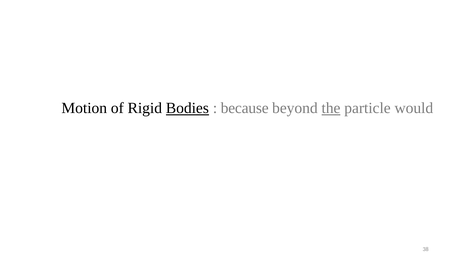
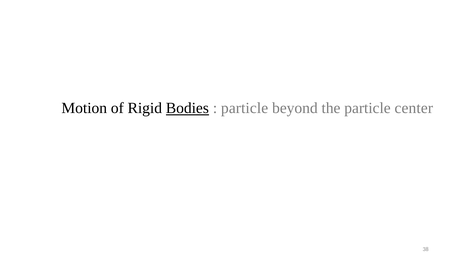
because at (245, 108): because -> particle
the underline: present -> none
would: would -> center
